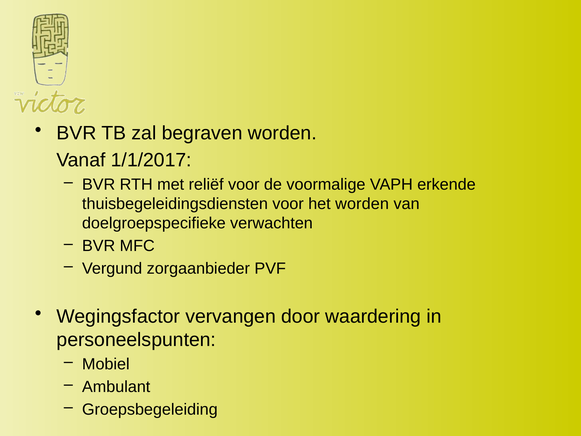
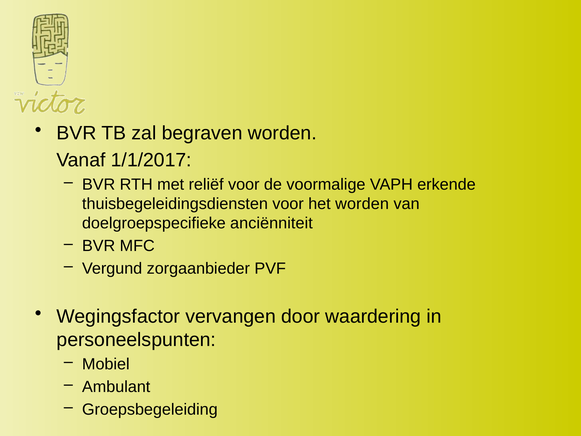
verwachten: verwachten -> anciënniteit
